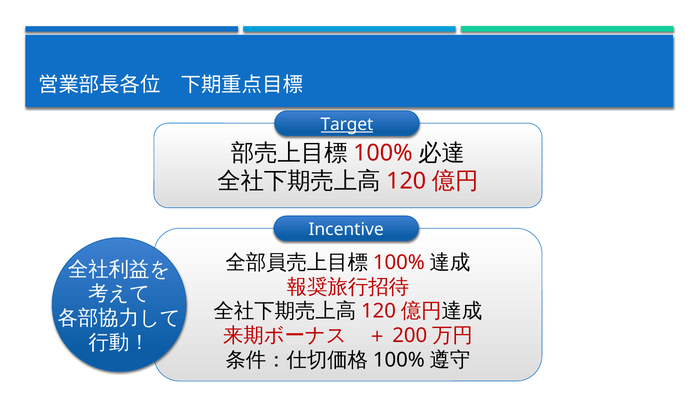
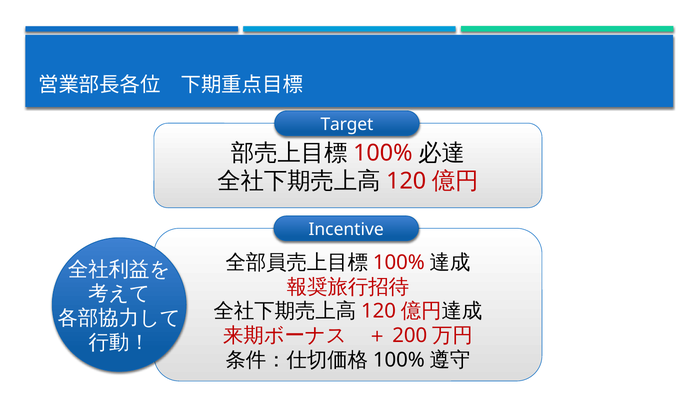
Target underline: present -> none
